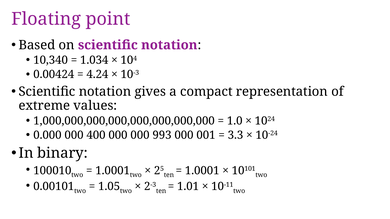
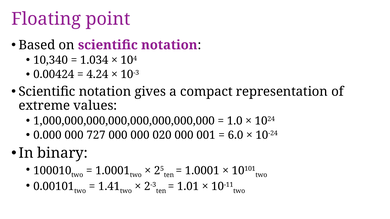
400: 400 -> 727
993: 993 -> 020
3.3: 3.3 -> 6.0
1.05: 1.05 -> 1.41
